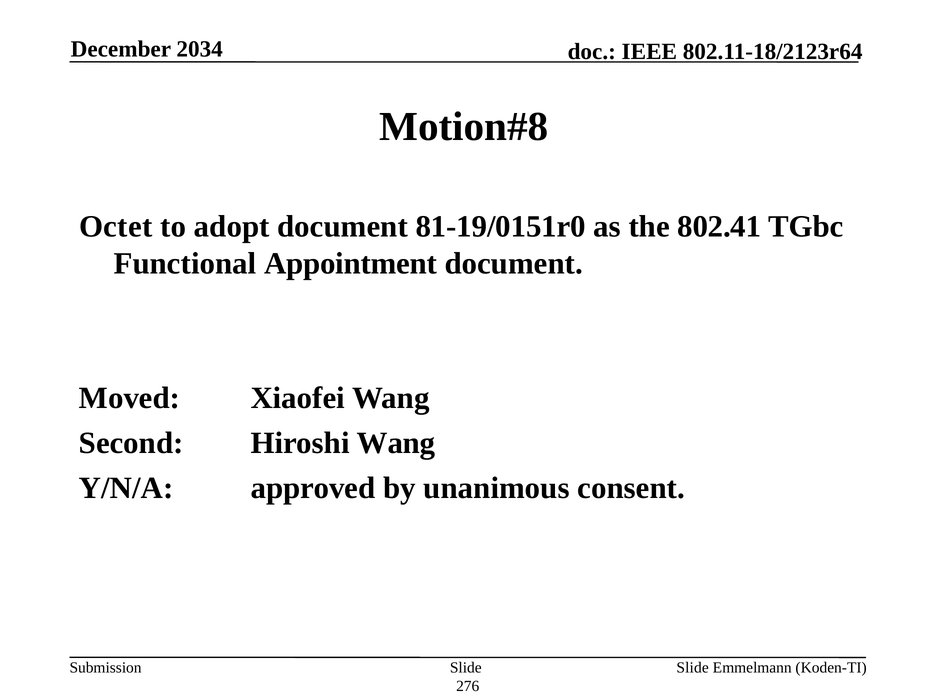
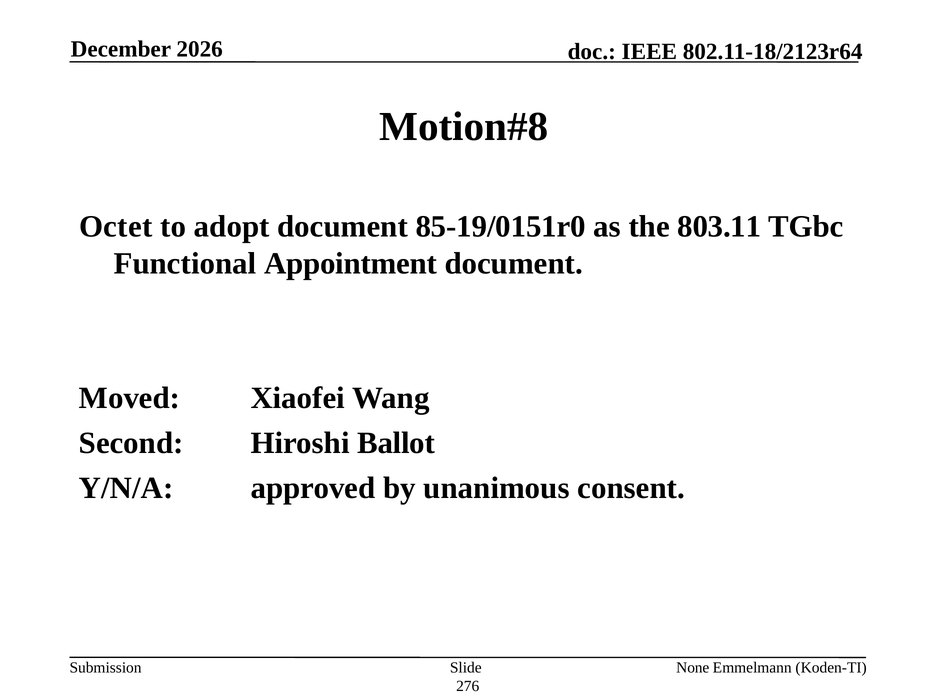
2034: 2034 -> 2026
81-19/0151r0: 81-19/0151r0 -> 85-19/0151r0
802.41: 802.41 -> 803.11
Hiroshi Wang: Wang -> Ballot
Slide at (693, 668): Slide -> None
